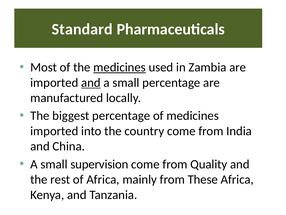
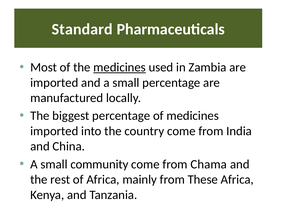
and at (91, 82) underline: present -> none
supervision: supervision -> community
Quality: Quality -> Chama
